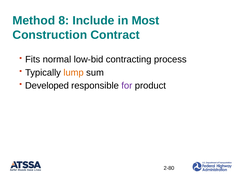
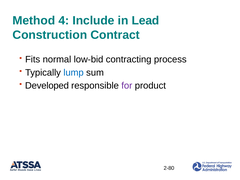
8: 8 -> 4
Most: Most -> Lead
lump colour: orange -> blue
